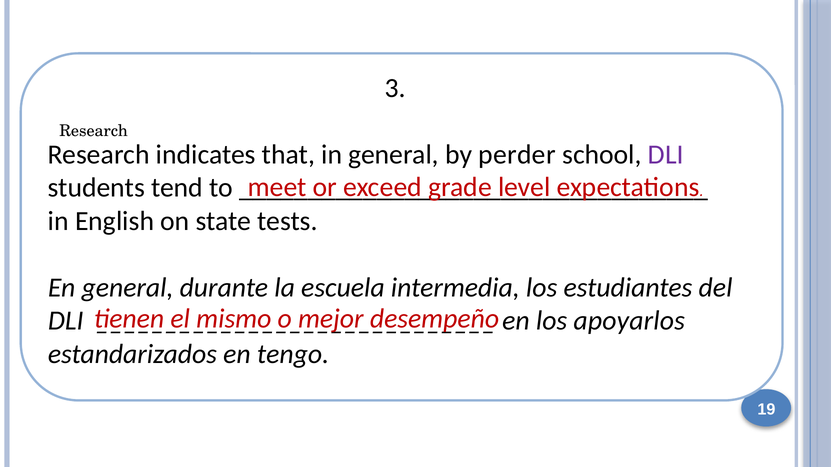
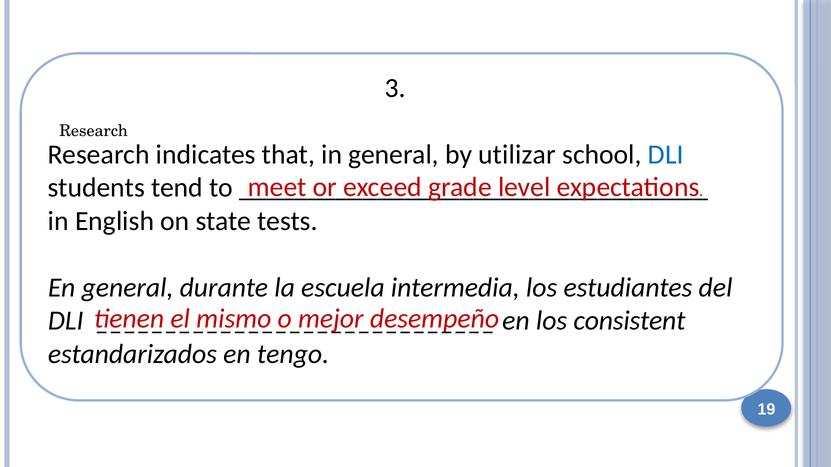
perder: perder -> utilizar
DLI at (666, 155) colour: purple -> blue
apoyarlos: apoyarlos -> consistent
